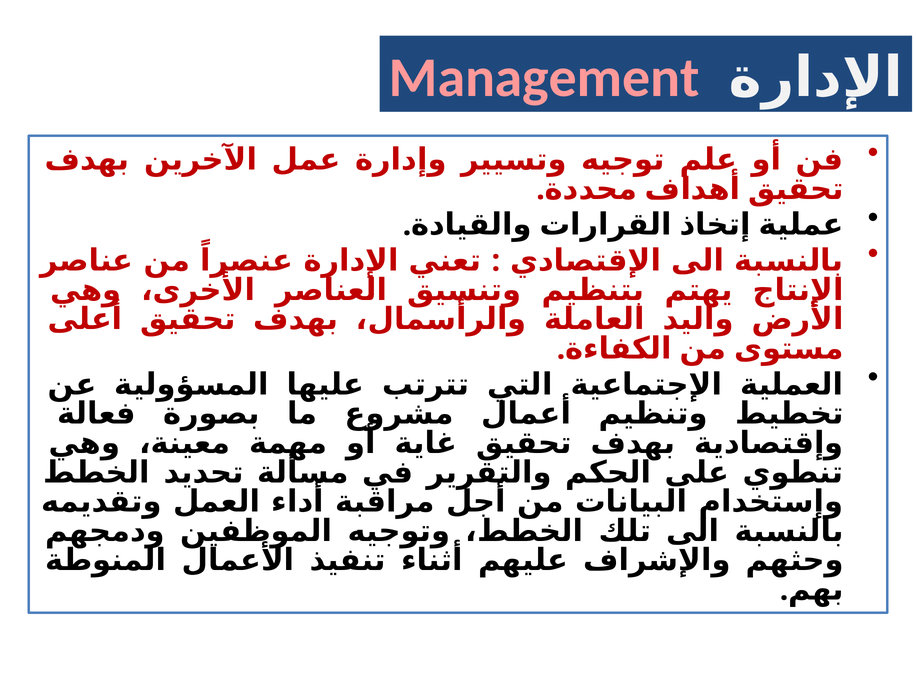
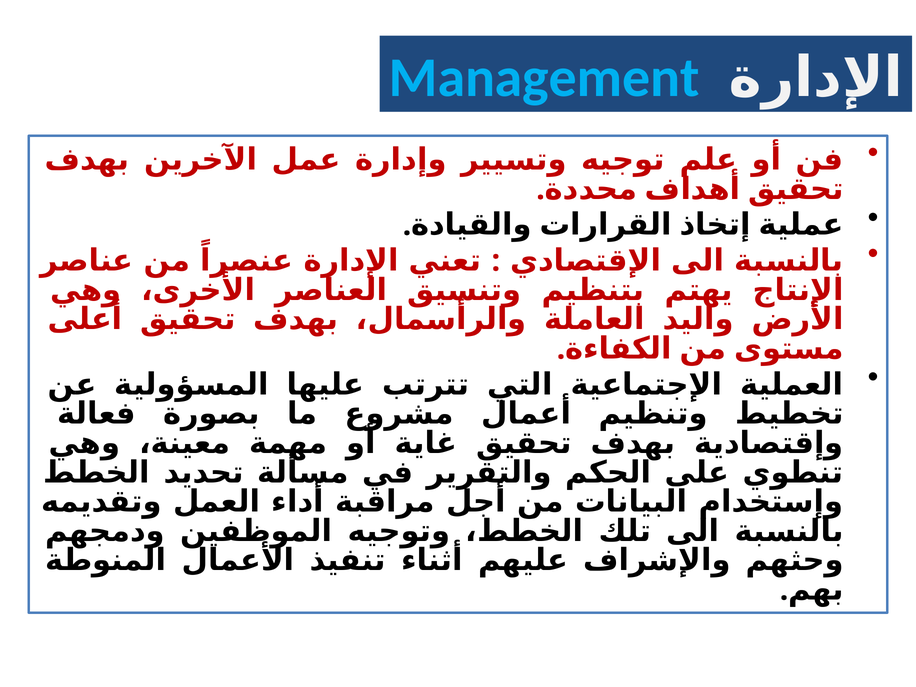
Management colour: pink -> light blue
